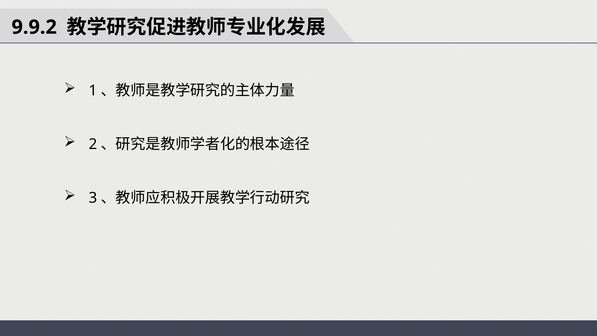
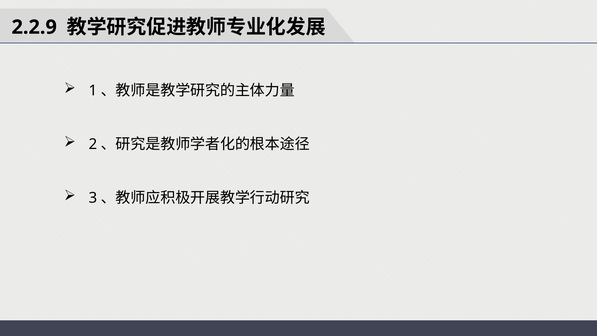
9.9.2: 9.9.2 -> 2.2.9
